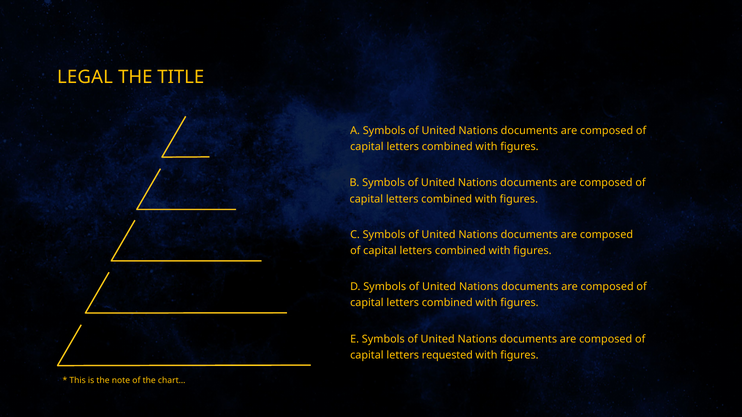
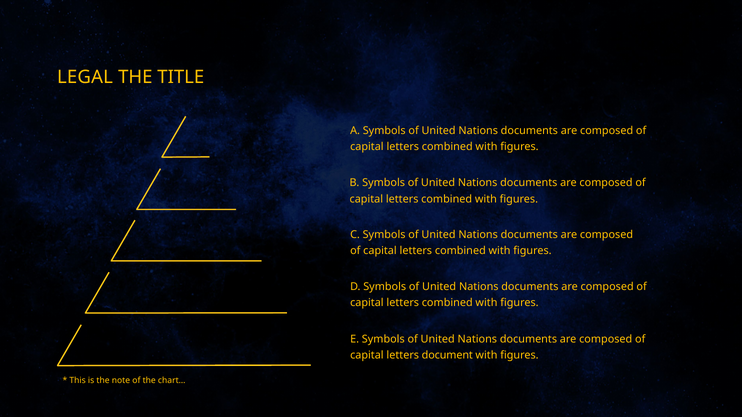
requested: requested -> document
